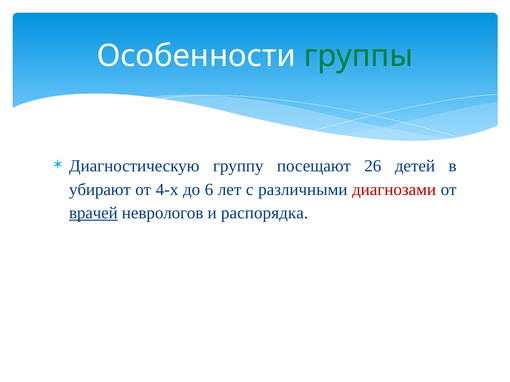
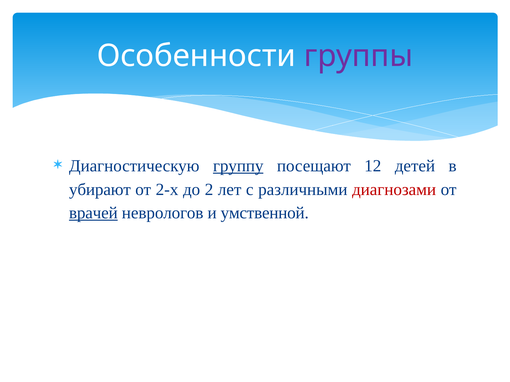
группы colour: green -> purple
группу underline: none -> present
26: 26 -> 12
4-х: 4-х -> 2-х
6: 6 -> 2
распорядка: распорядка -> умственной
